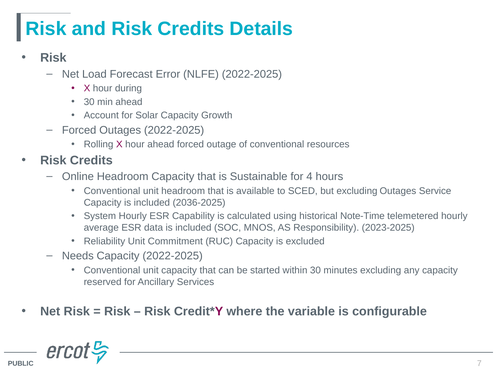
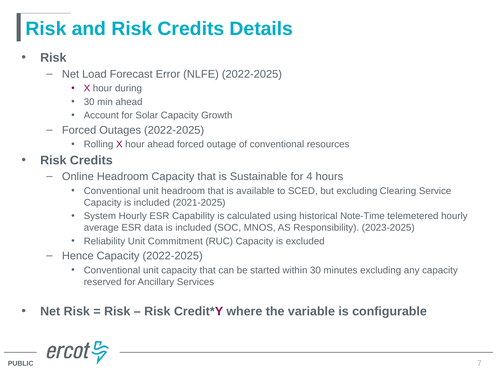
excluding Outages: Outages -> Clearing
2036-2025: 2036-2025 -> 2021-2025
Needs: Needs -> Hence
